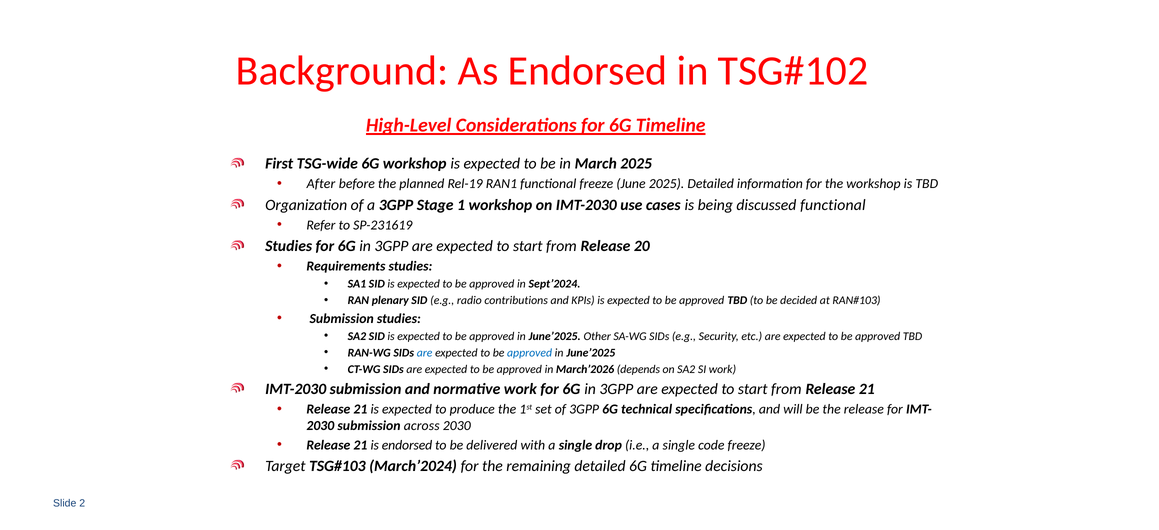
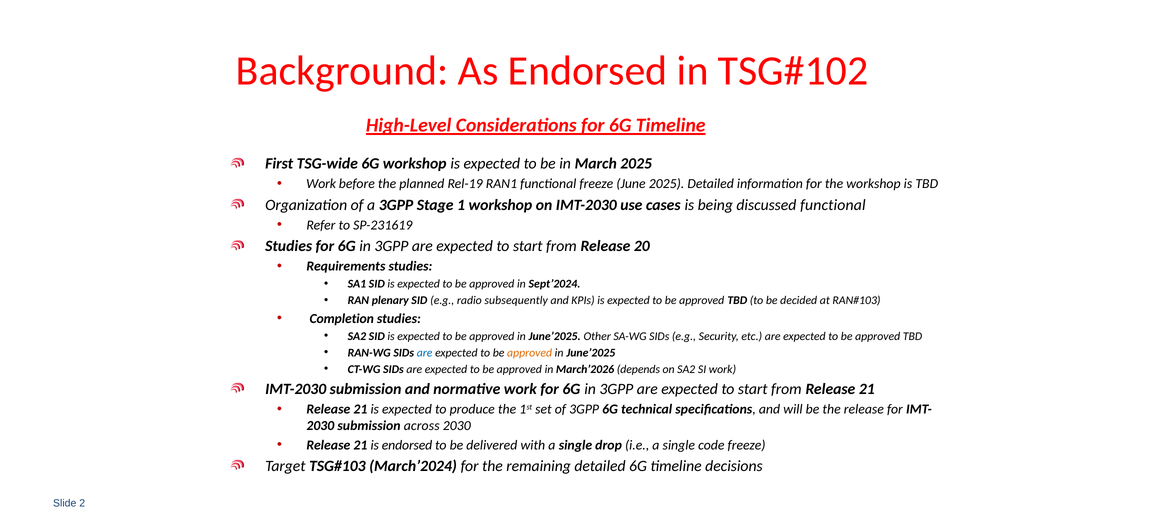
After at (321, 184): After -> Work
contributions: contributions -> subsequently
Submission at (342, 319): Submission -> Completion
approved at (530, 353) colour: blue -> orange
